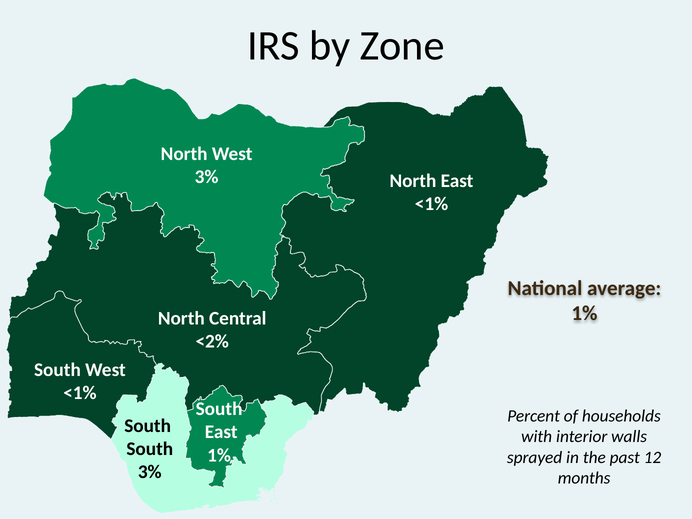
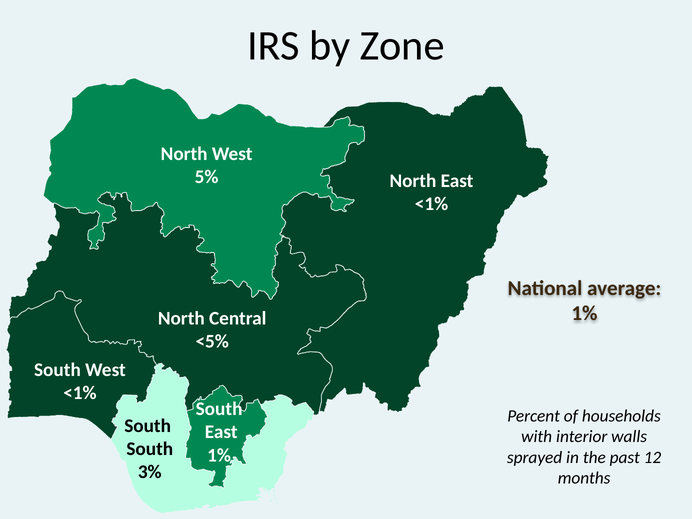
3% at (207, 177): 3% -> 5%
<2%: <2% -> <5%
